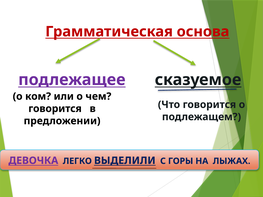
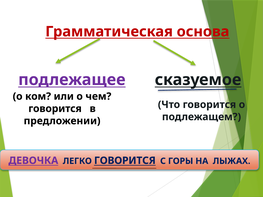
ЛЕГКО ВЫДЕЛИЛИ: ВЫДЕЛИЛИ -> ГОВОРИТСЯ
